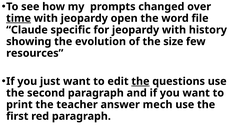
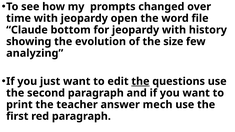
time underline: present -> none
specific: specific -> bottom
resources: resources -> analyzing
